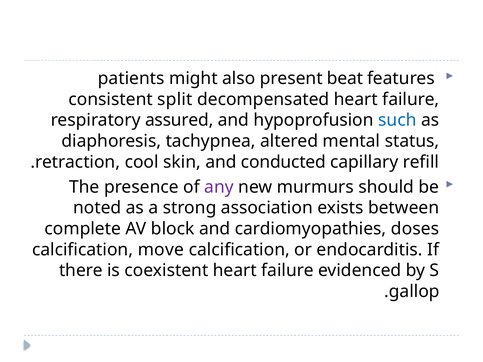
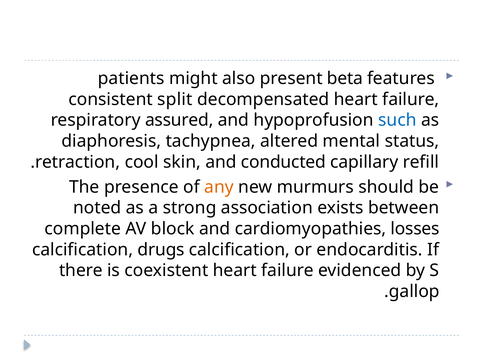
beat: beat -> beta
any colour: purple -> orange
doses: doses -> losses
move: move -> drugs
